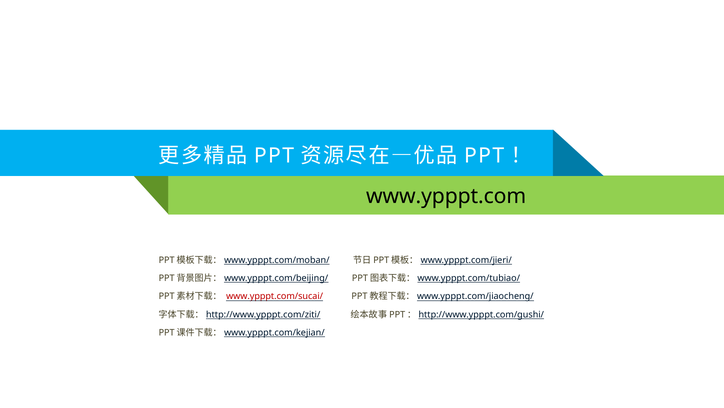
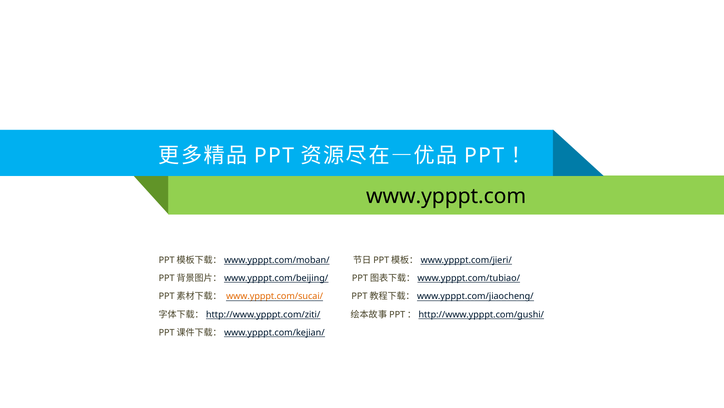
www.ypppt.com/sucai/ colour: red -> orange
